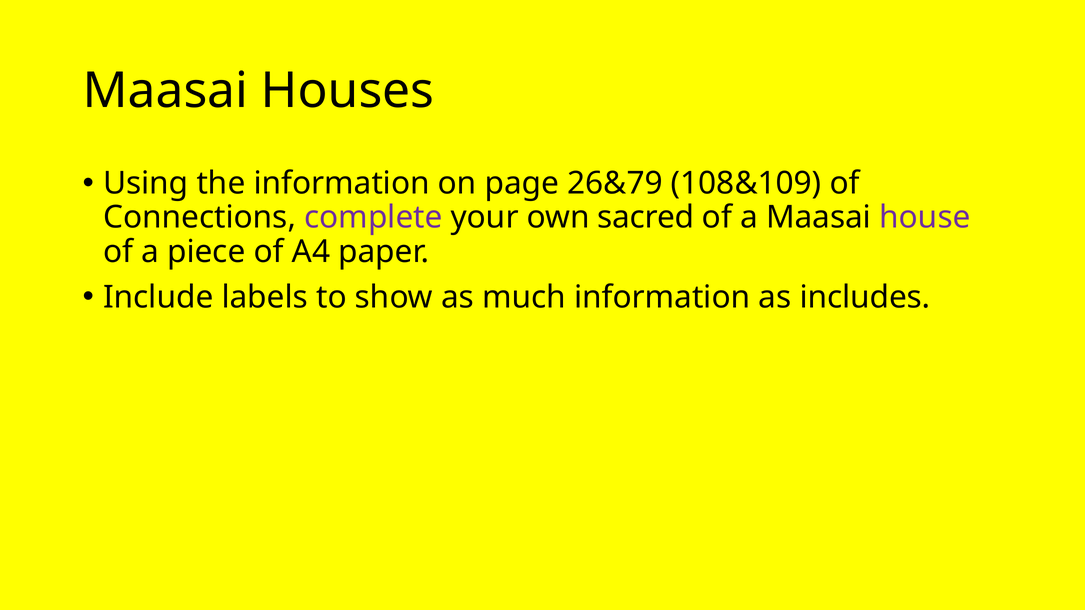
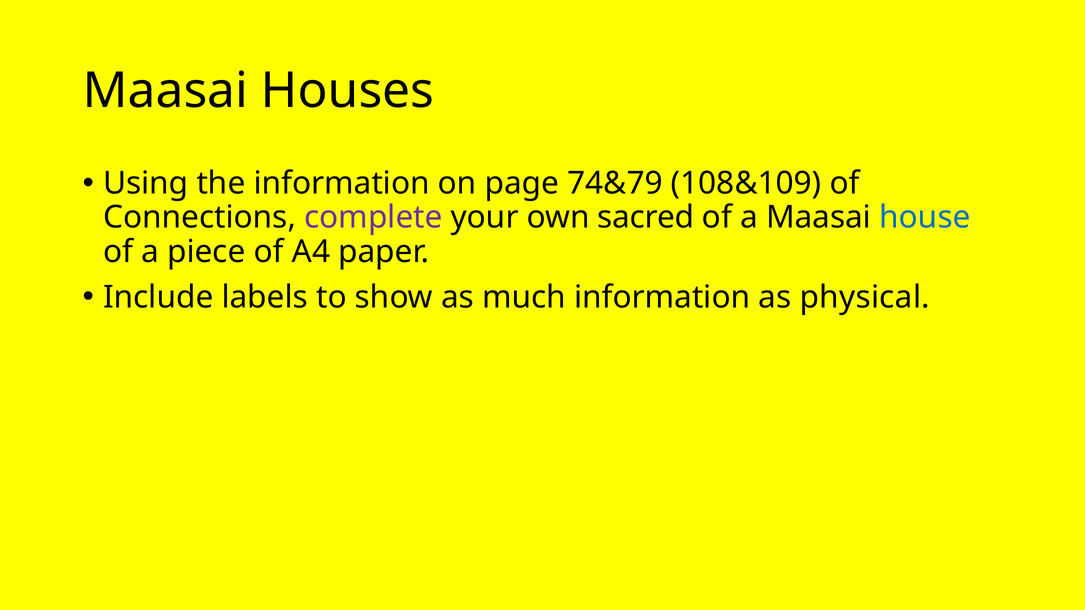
26&79: 26&79 -> 74&79
house colour: purple -> blue
includes: includes -> physical
